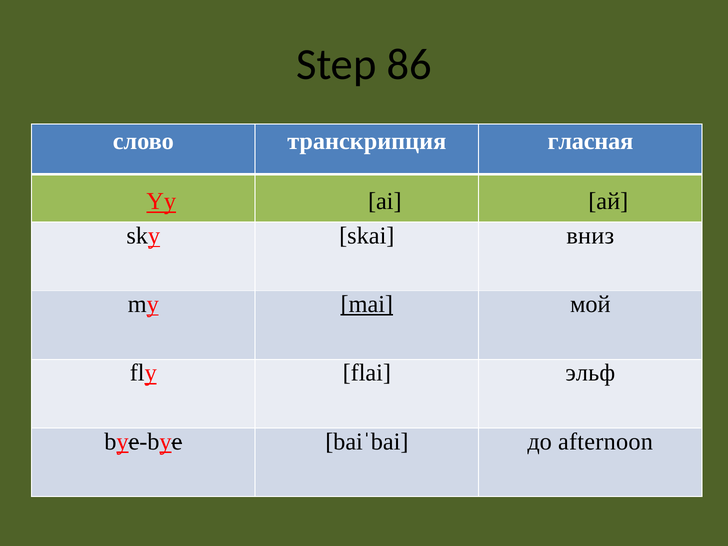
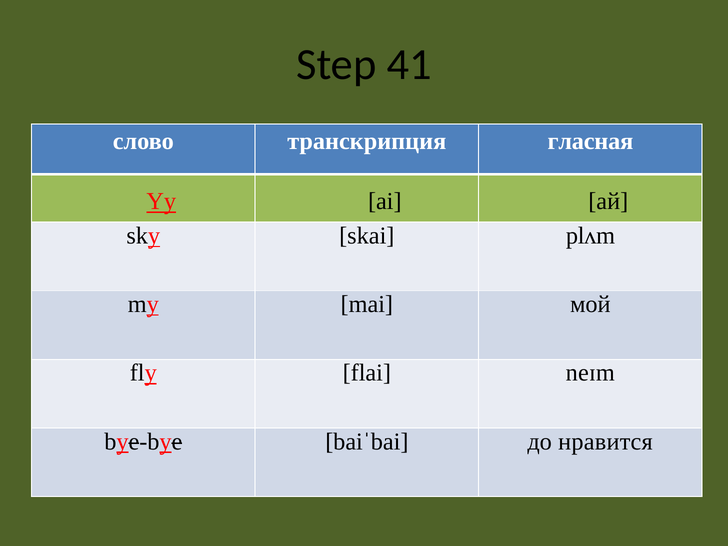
86: 86 -> 41
вниз: вниз -> plʌm
mai underline: present -> none
эльф: эльф -> neɪm
afternoon: afternoon -> нравится
